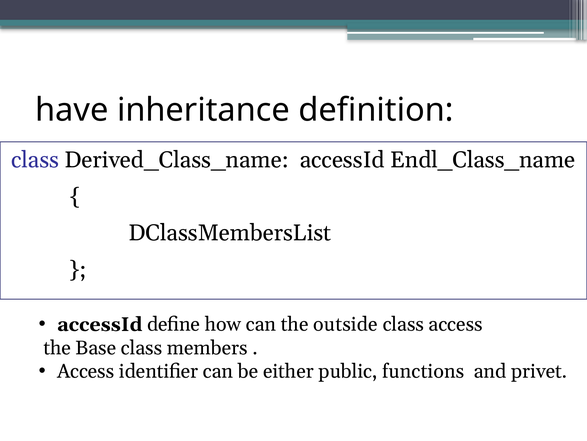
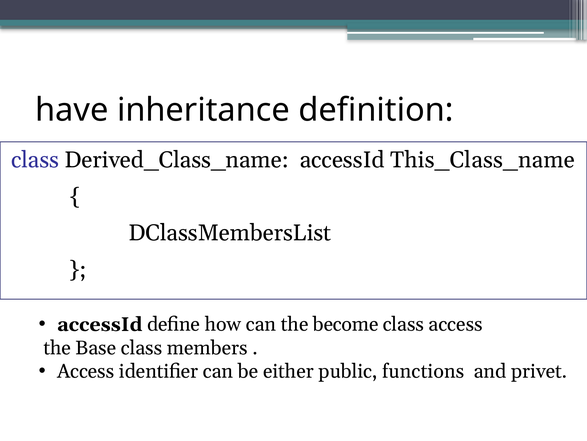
Endl_Class_name: Endl_Class_name -> This_Class_name
outside: outside -> become
